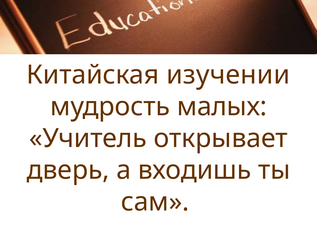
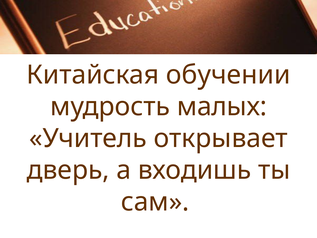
изучении: изучении -> обучении
